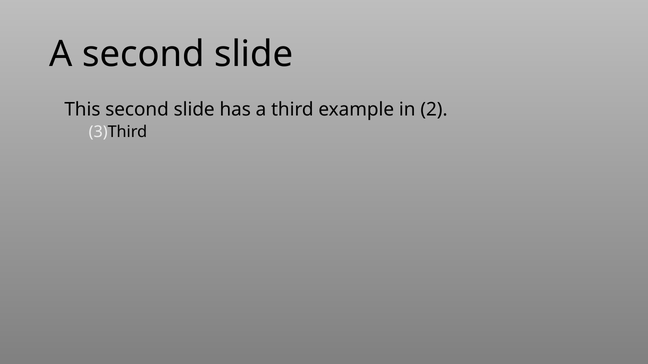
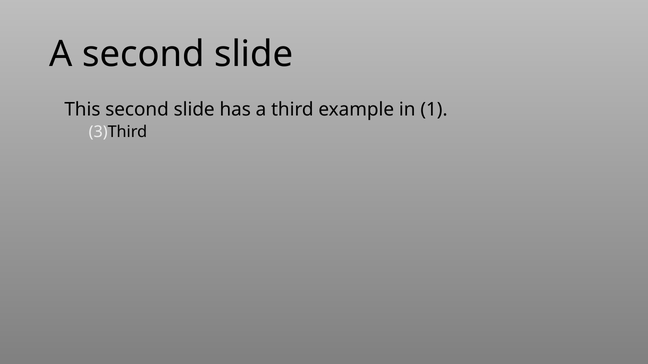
2: 2 -> 1
